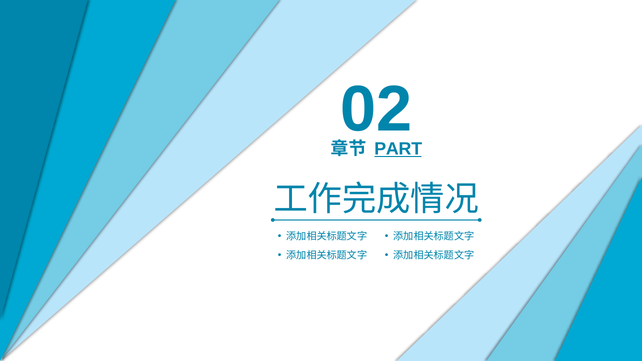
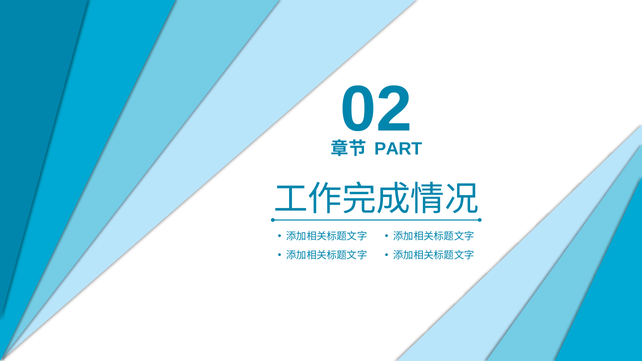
PART underline: present -> none
